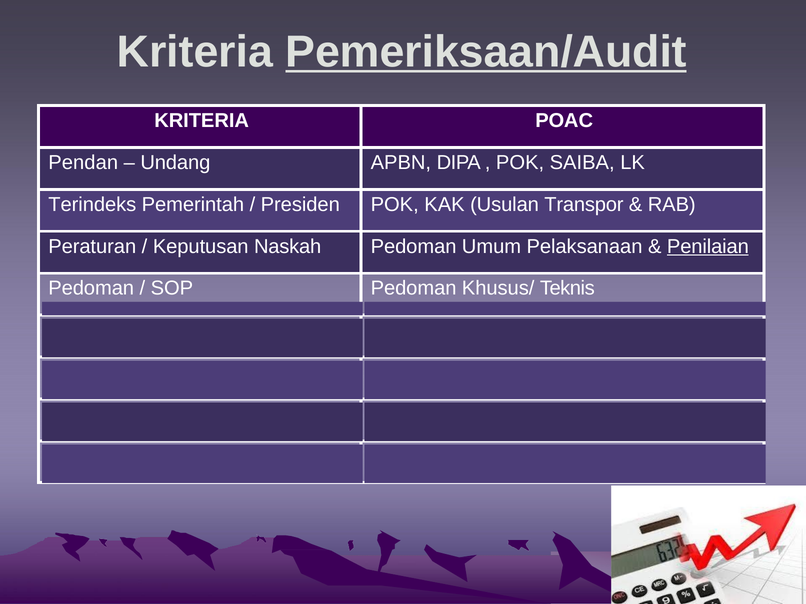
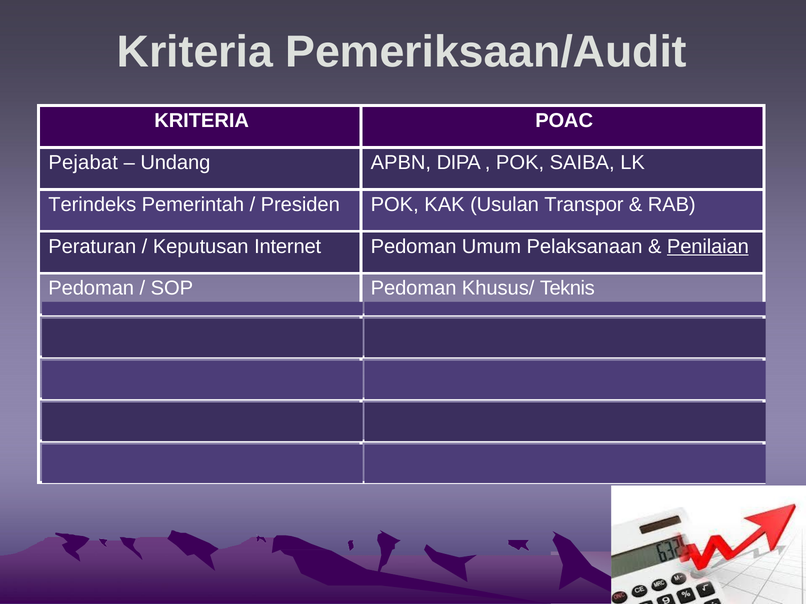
Pemeriksaan/Audit underline: present -> none
Pendan: Pendan -> Pejabat
Naskah: Naskah -> Internet
